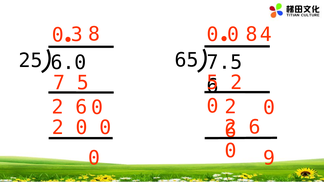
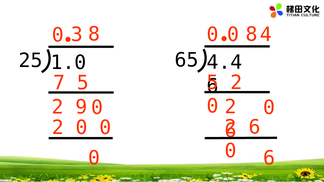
7.5: 7.5 -> 4.4
6.0: 6.0 -> 1.0
6 at (81, 107): 6 -> 9
0 9: 9 -> 6
